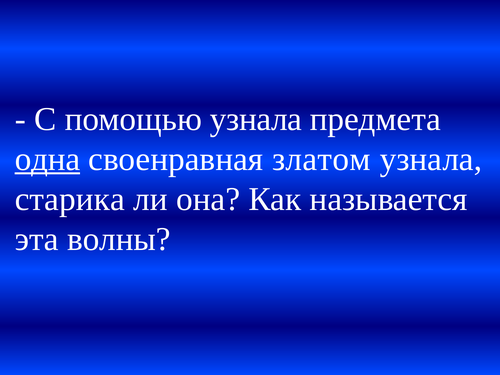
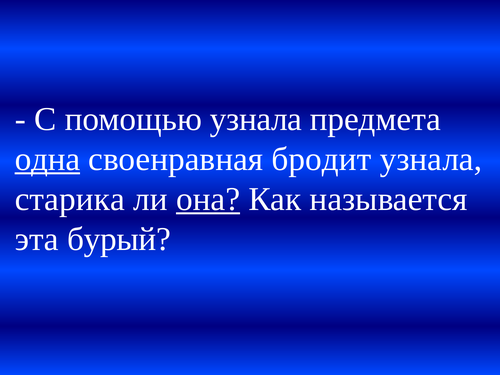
златом: златом -> бродит
она underline: none -> present
волны: волны -> бурый
